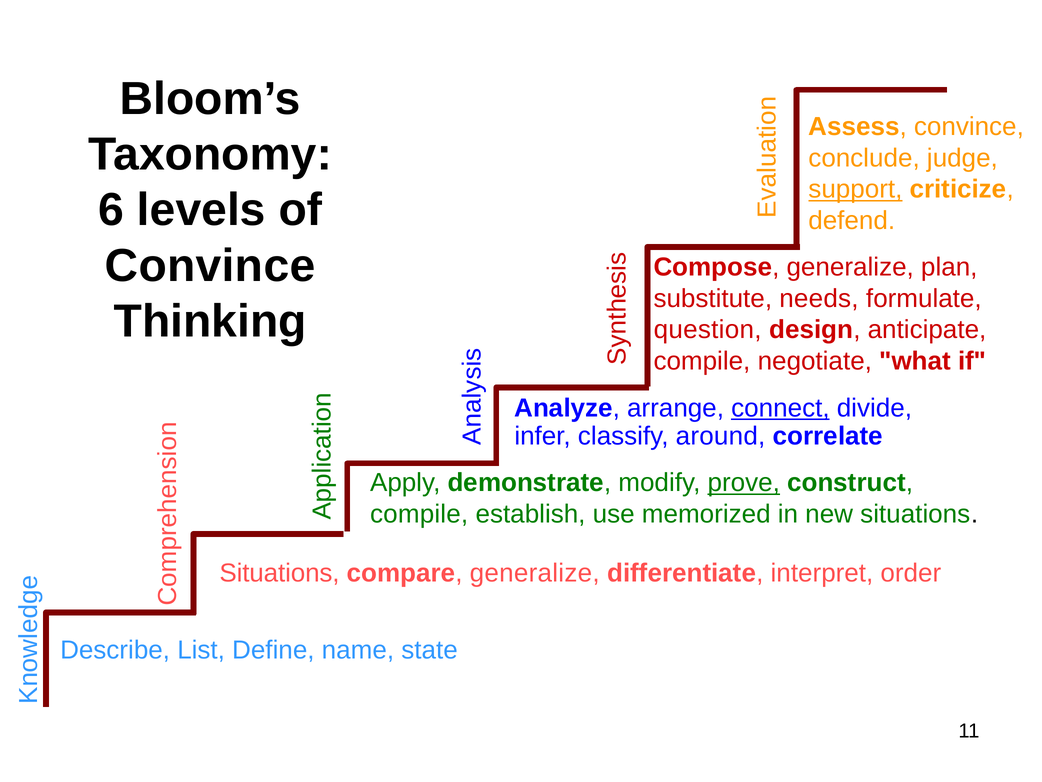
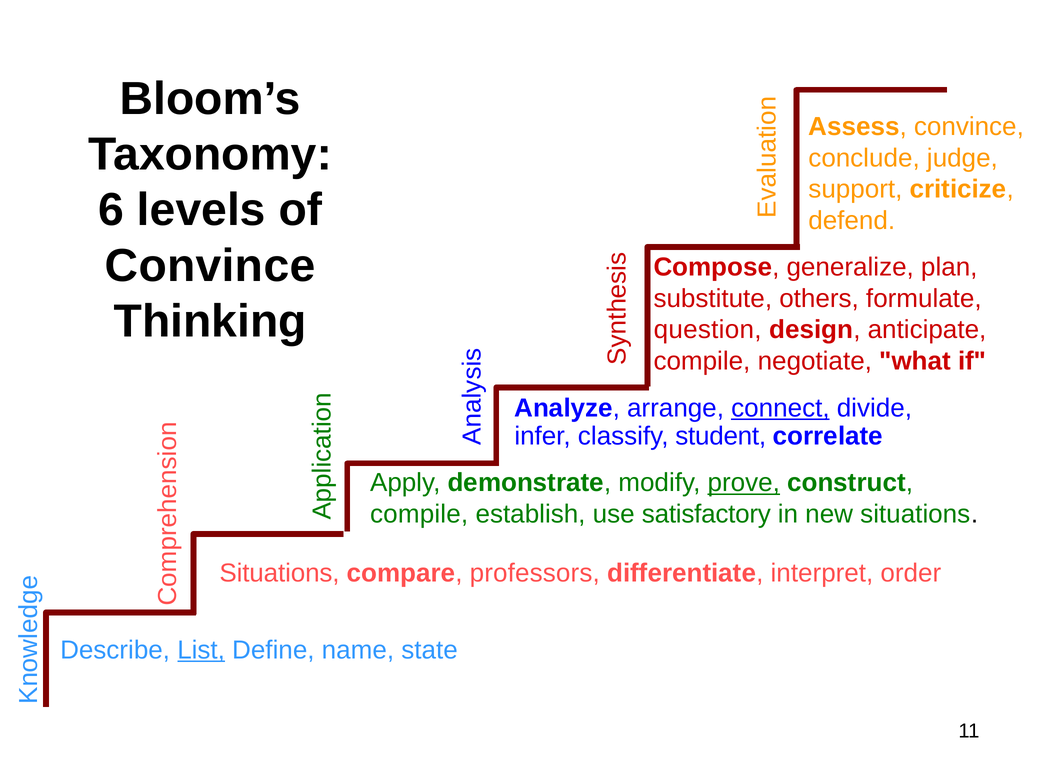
support underline: present -> none
needs: needs -> others
around: around -> student
memorized: memorized -> satisfactory
compare generalize: generalize -> professors
List underline: none -> present
